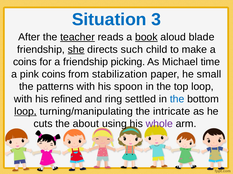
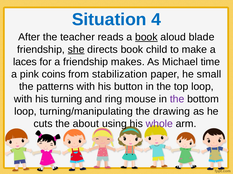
3: 3 -> 4
teacher underline: present -> none
directs such: such -> book
coins at (25, 62): coins -> laces
picking: picking -> makes
spoon: spoon -> button
refined: refined -> turning
settled: settled -> mouse
the at (177, 99) colour: blue -> purple
loop at (25, 112) underline: present -> none
intricate: intricate -> drawing
